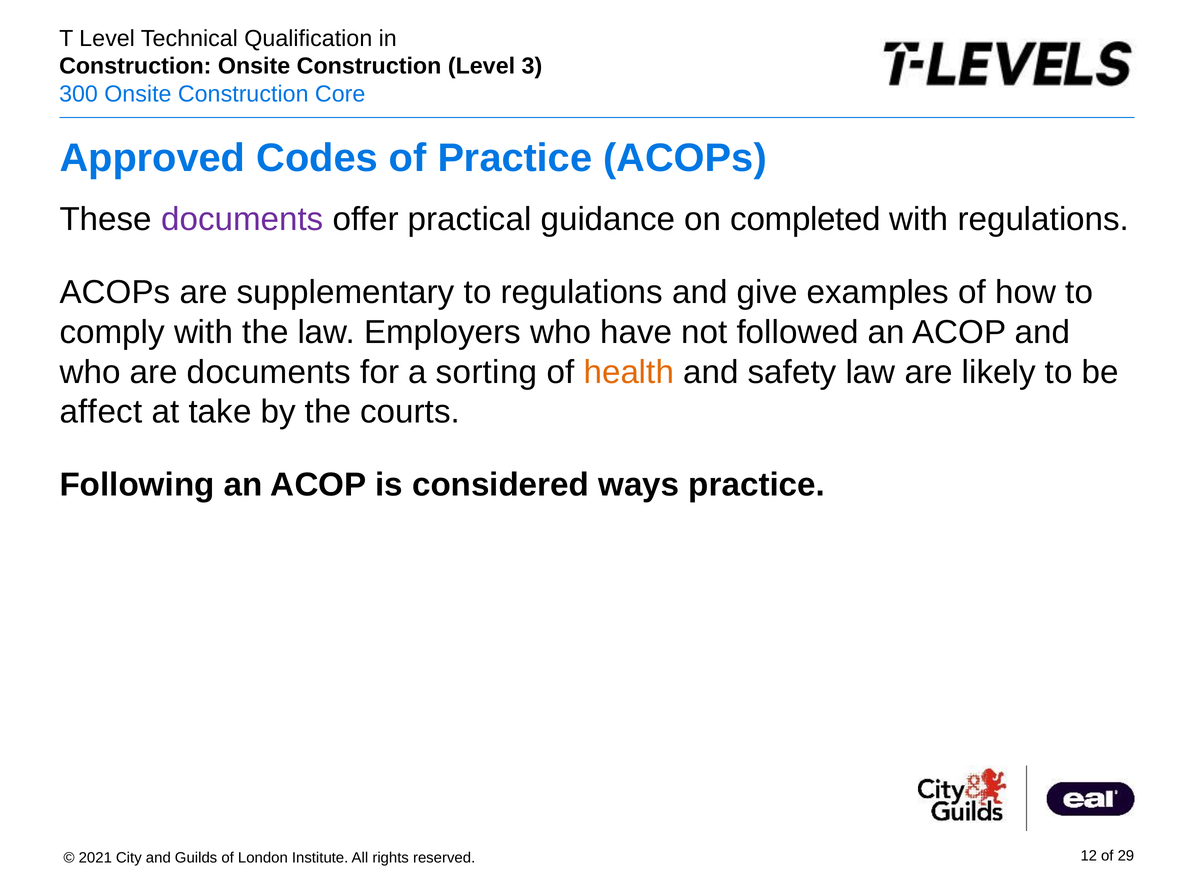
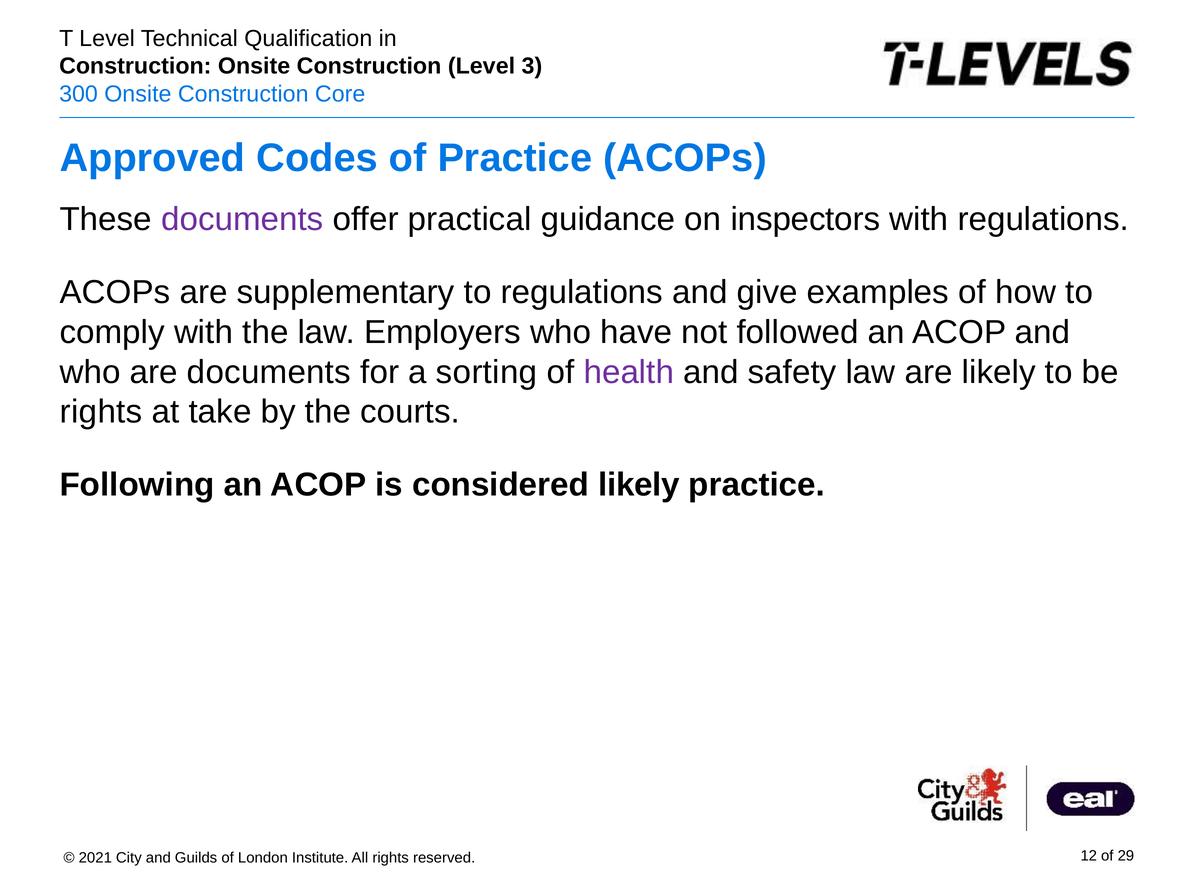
completed: completed -> inspectors
health colour: orange -> purple
affect at (101, 412): affect -> rights
considered ways: ways -> likely
